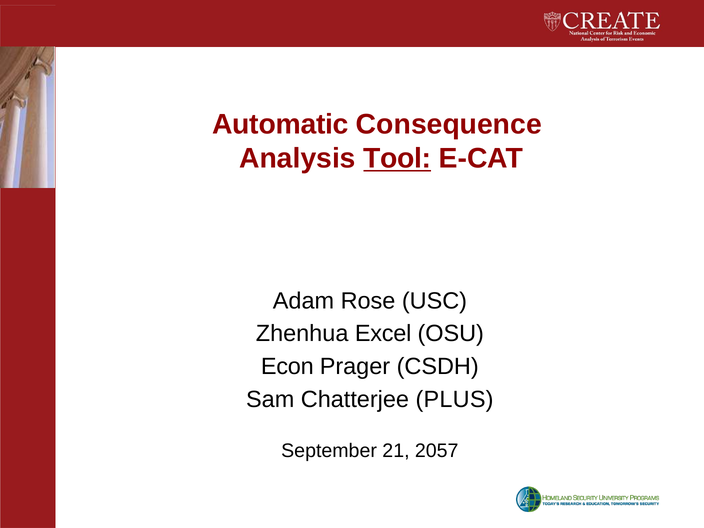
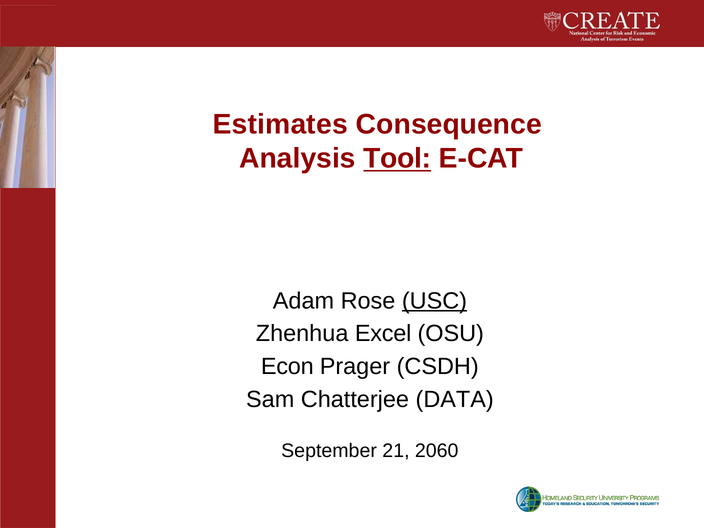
Automatic: Automatic -> Estimates
USC underline: none -> present
PLUS: PLUS -> DATA
2057: 2057 -> 2060
